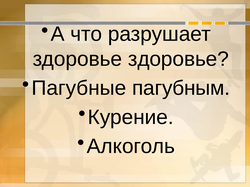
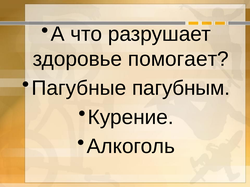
здоровье здоровье: здоровье -> помогает
